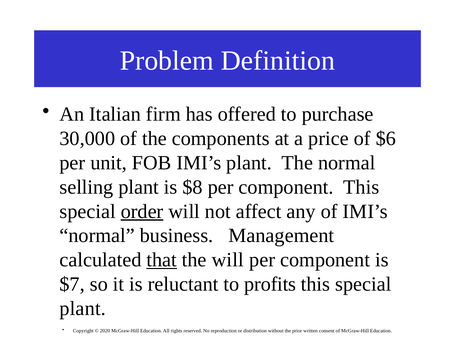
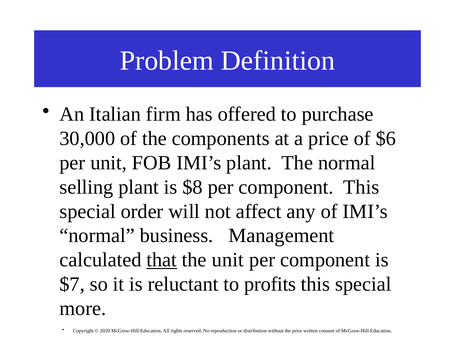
order underline: present -> none
the will: will -> unit
plant at (83, 309): plant -> more
